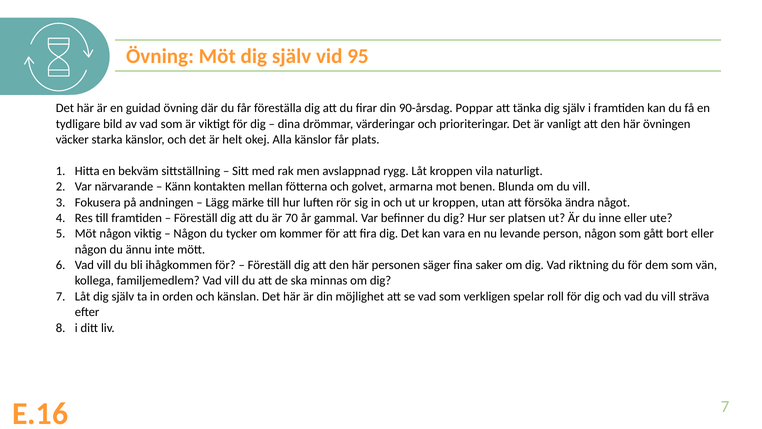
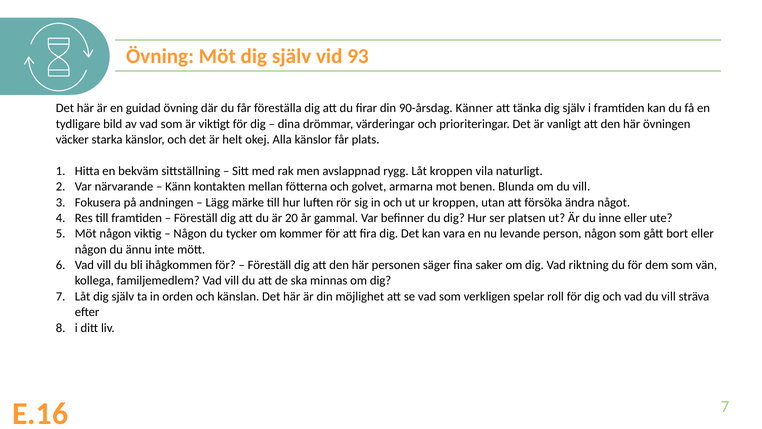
95: 95 -> 93
Poppar: Poppar -> Känner
70: 70 -> 20
